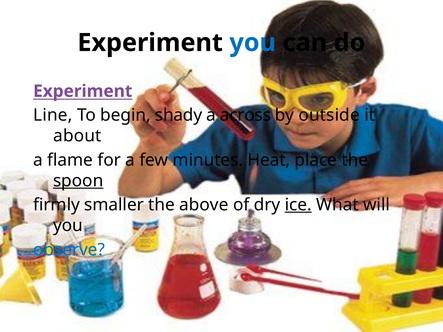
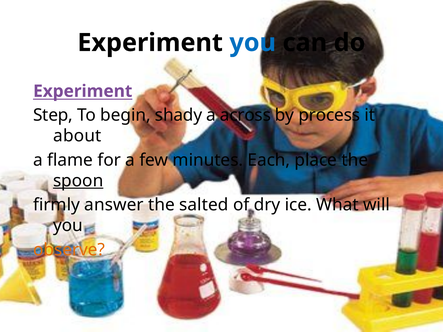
Line: Line -> Step
outside: outside -> process
Heat: Heat -> Each
smaller: smaller -> answer
above: above -> salted
ice underline: present -> none
observe colour: blue -> orange
